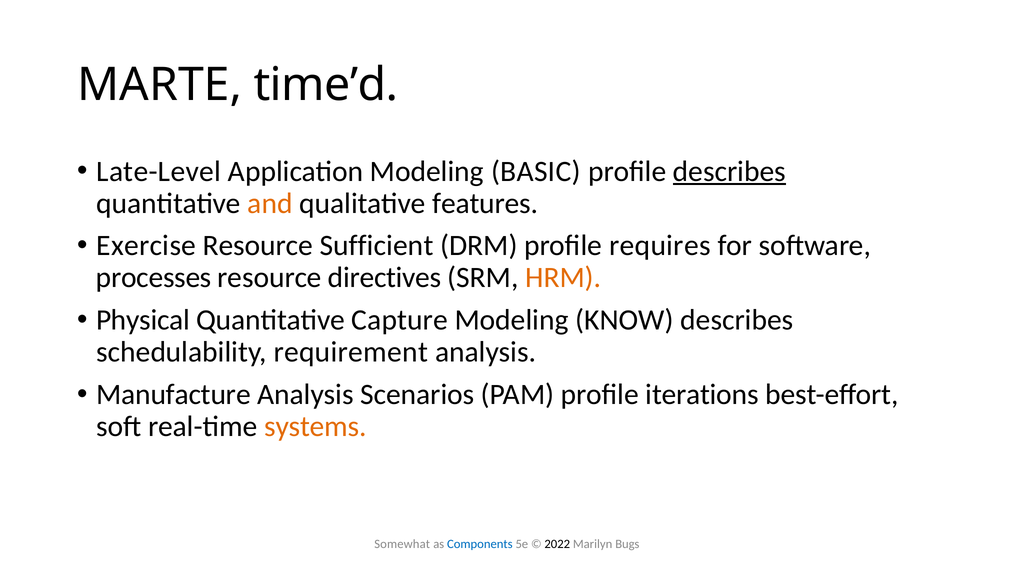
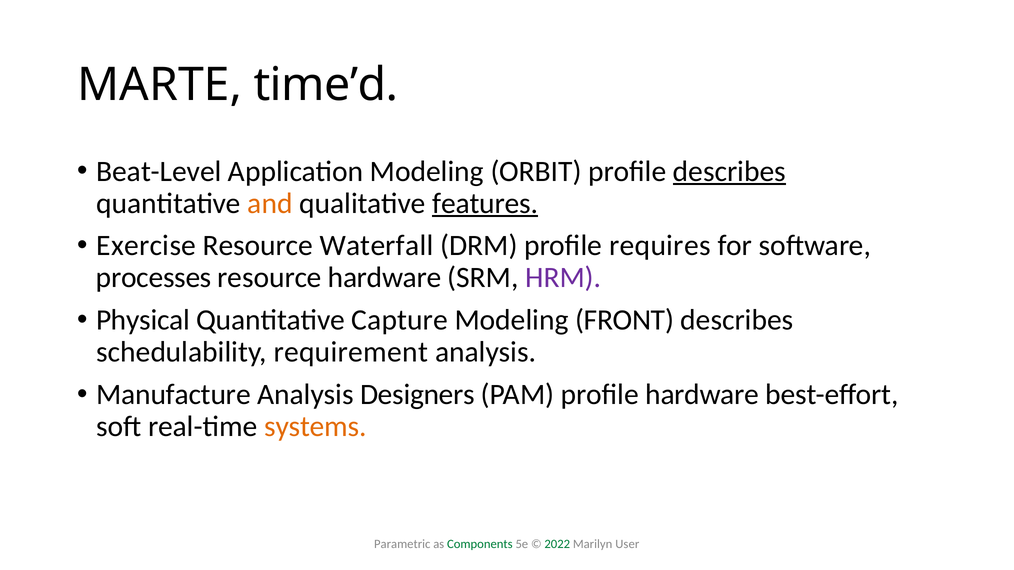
Late-Level: Late-Level -> Beat-Level
BASIC: BASIC -> ORBIT
features underline: none -> present
Sufficient: Sufficient -> Waterfall
resource directives: directives -> hardware
HRM colour: orange -> purple
KNOW: KNOW -> FRONT
Scenarios: Scenarios -> Designers
profile iterations: iterations -> hardware
Somewhat: Somewhat -> Parametric
Components colour: blue -> green
2022 colour: black -> green
Bugs: Bugs -> User
